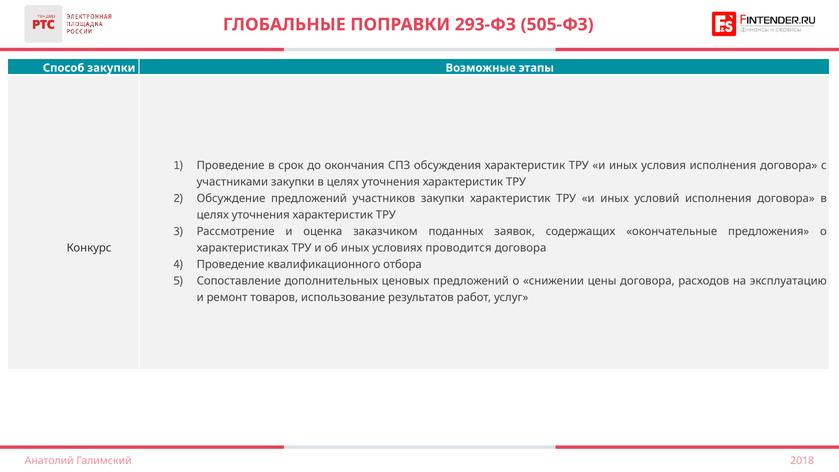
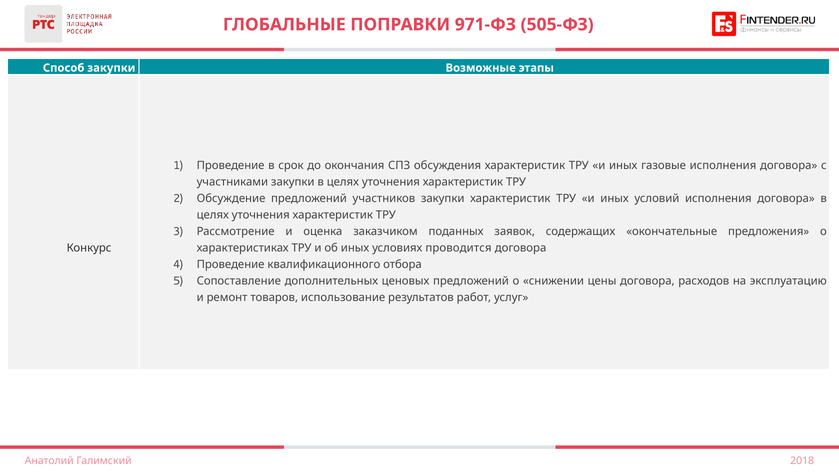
293-ФЗ: 293-ФЗ -> 971-ФЗ
условия: условия -> газовые
